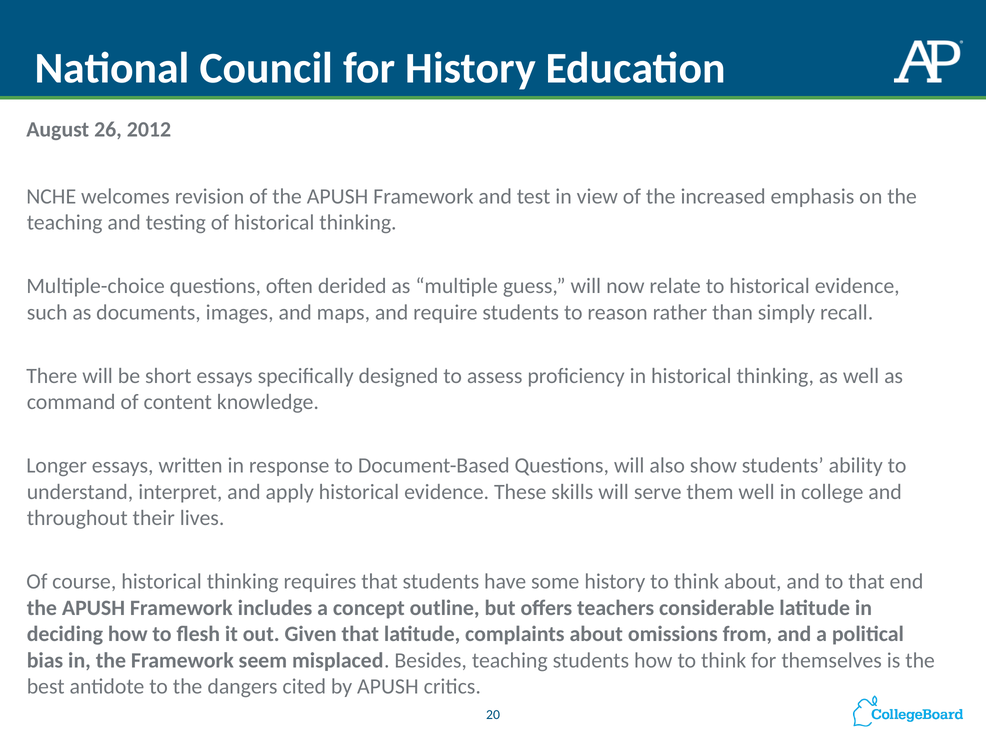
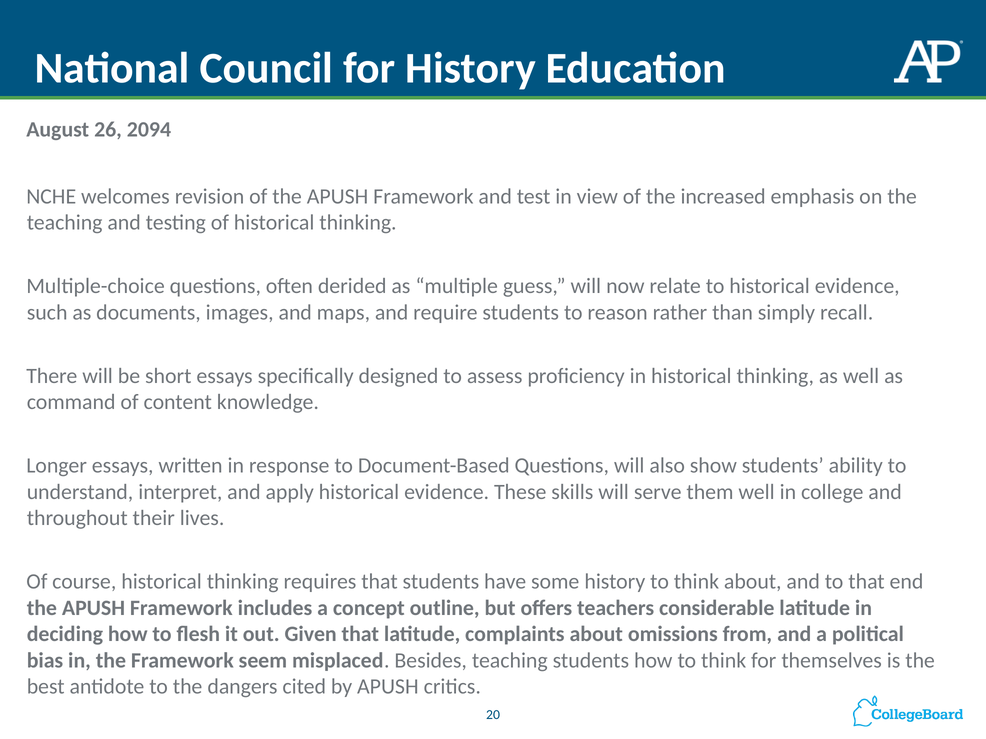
2012: 2012 -> 2094
